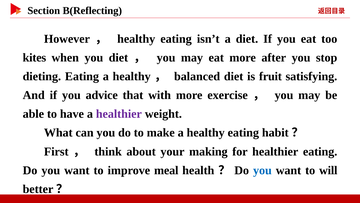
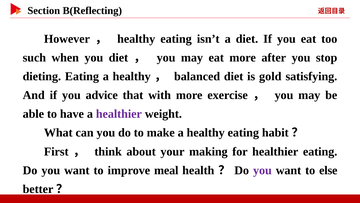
kites: kites -> such
fruit: fruit -> gold
you at (262, 170) colour: blue -> purple
will: will -> else
